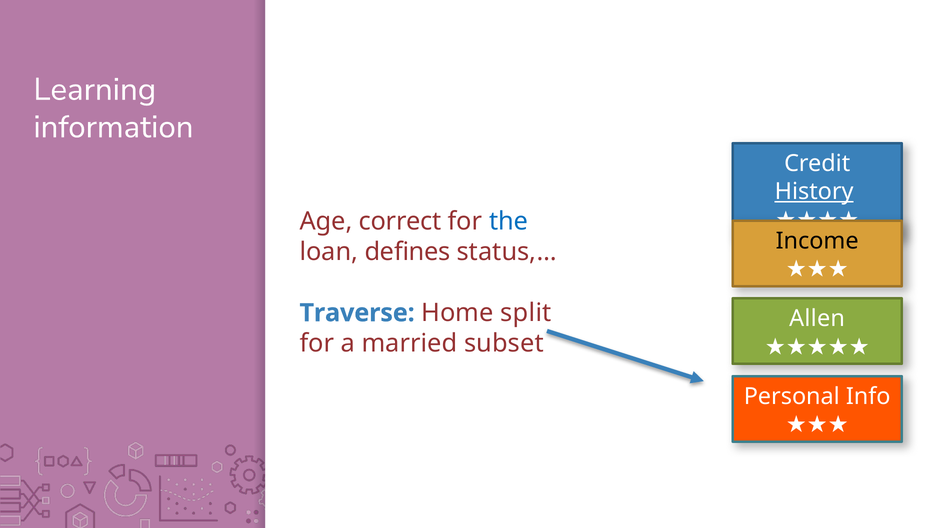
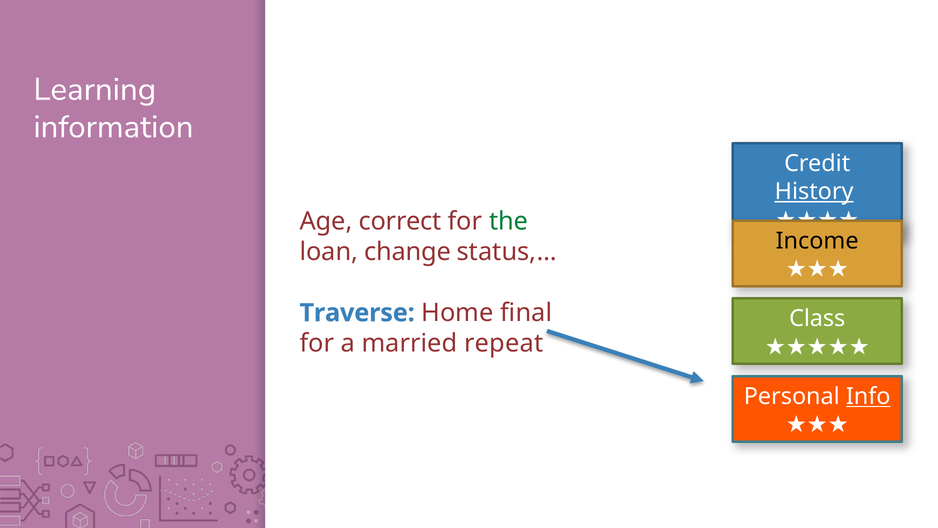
the colour: blue -> green
defines: defines -> change
split: split -> final
Allen: Allen -> Class
subset: subset -> repeat
Info underline: none -> present
